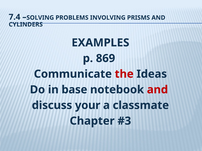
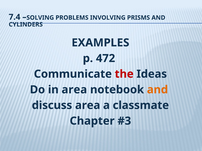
869: 869 -> 472
in base: base -> area
and at (157, 90) colour: red -> orange
discuss your: your -> area
